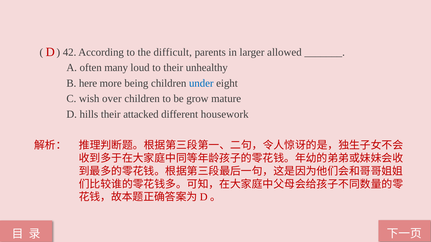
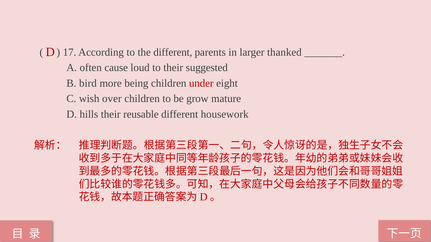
42: 42 -> 17
the difficult: difficult -> different
allowed: allowed -> thanked
many: many -> cause
unhealthy: unhealthy -> suggested
here: here -> bird
under colour: blue -> red
attacked: attacked -> reusable
